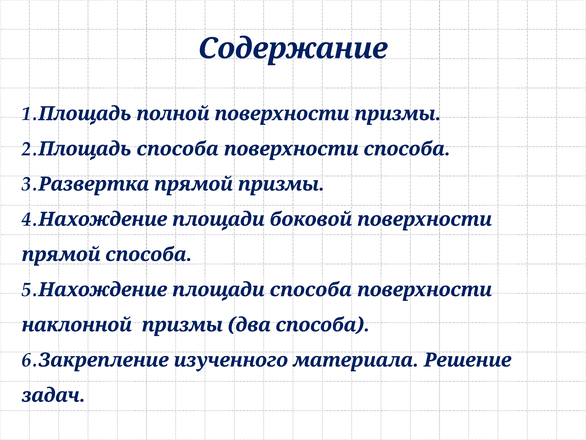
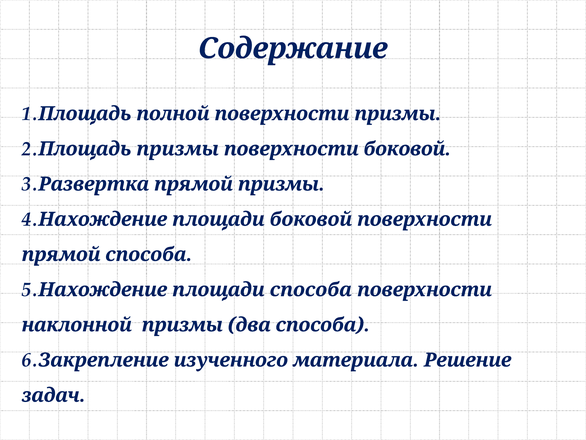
способа at (178, 149): способа -> призмы
поверхности способа: способа -> боковой
